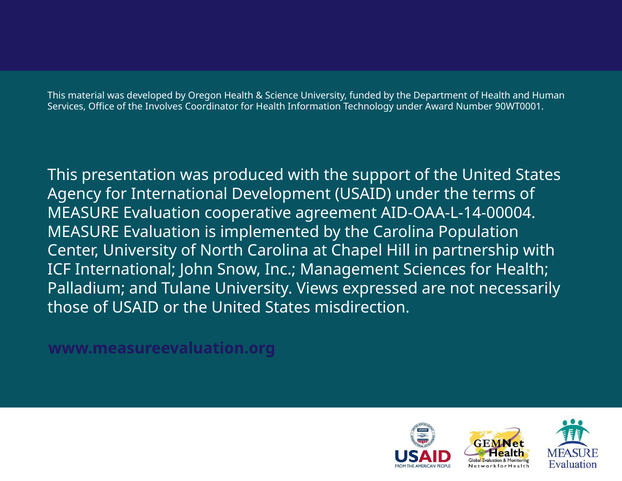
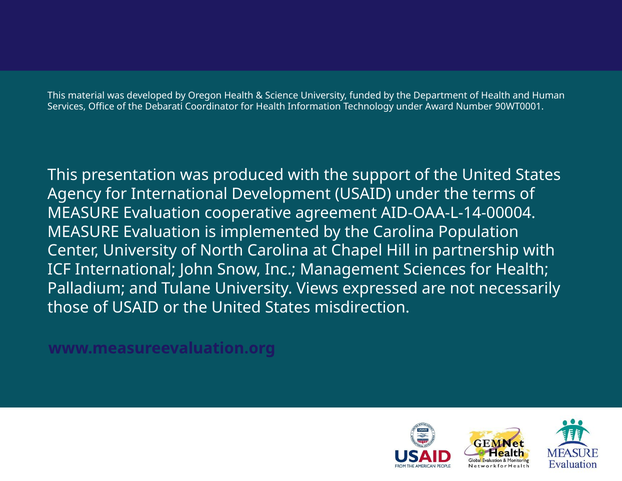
Involves: Involves -> Debarati
